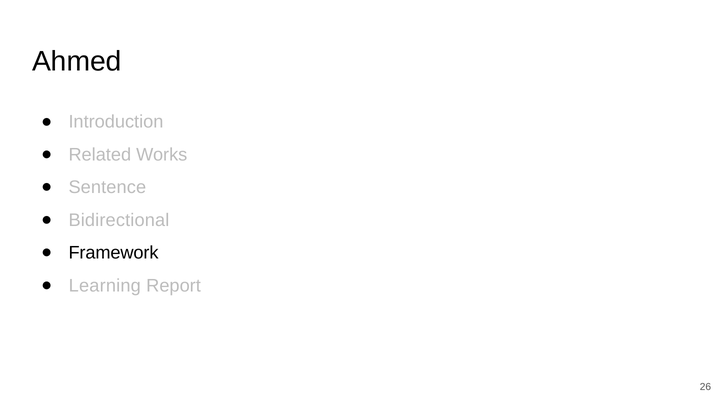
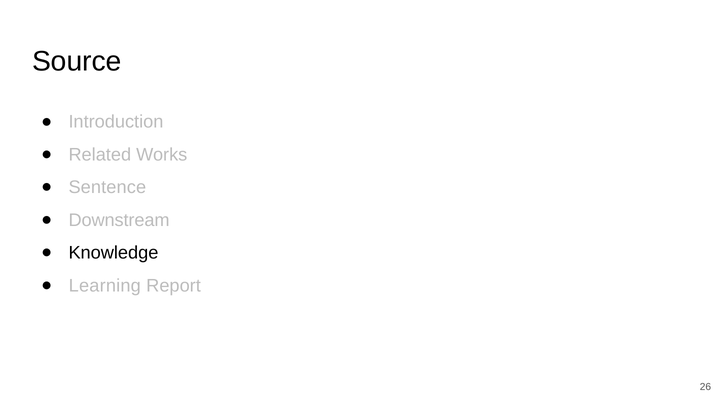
Ahmed: Ahmed -> Source
Bidirectional: Bidirectional -> Downstream
Framework: Framework -> Knowledge
